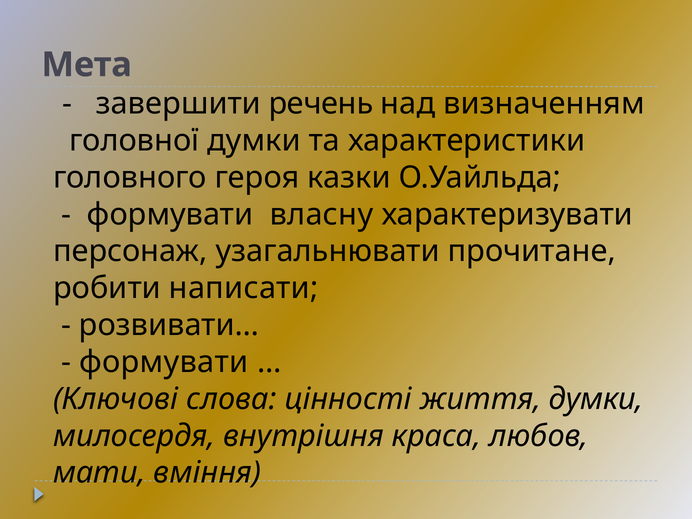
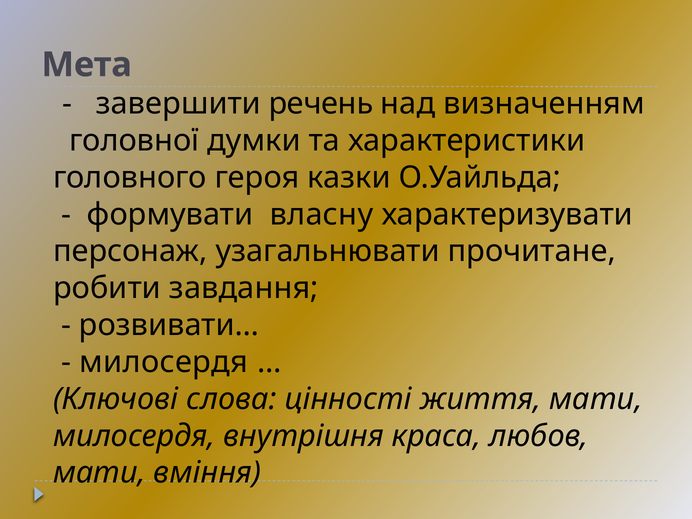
написати: написати -> завдання
формувати at (164, 362): формувати -> милосердя
життя думки: думки -> мати
